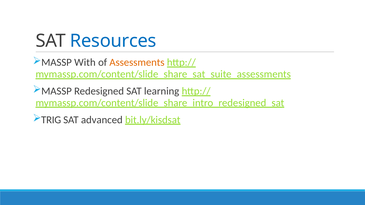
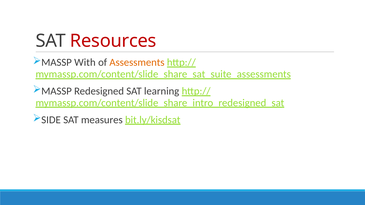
Resources colour: blue -> red
TRIG: TRIG -> SIDE
advanced: advanced -> measures
